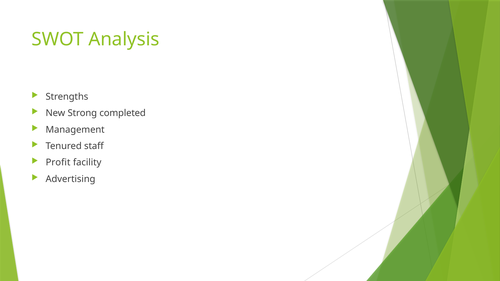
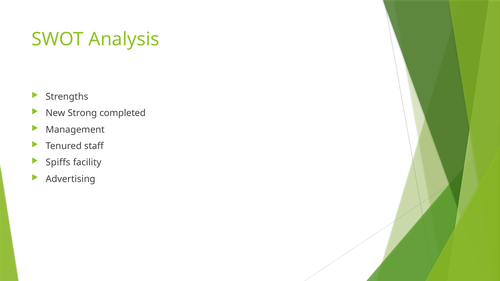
Profit: Profit -> Spiffs
